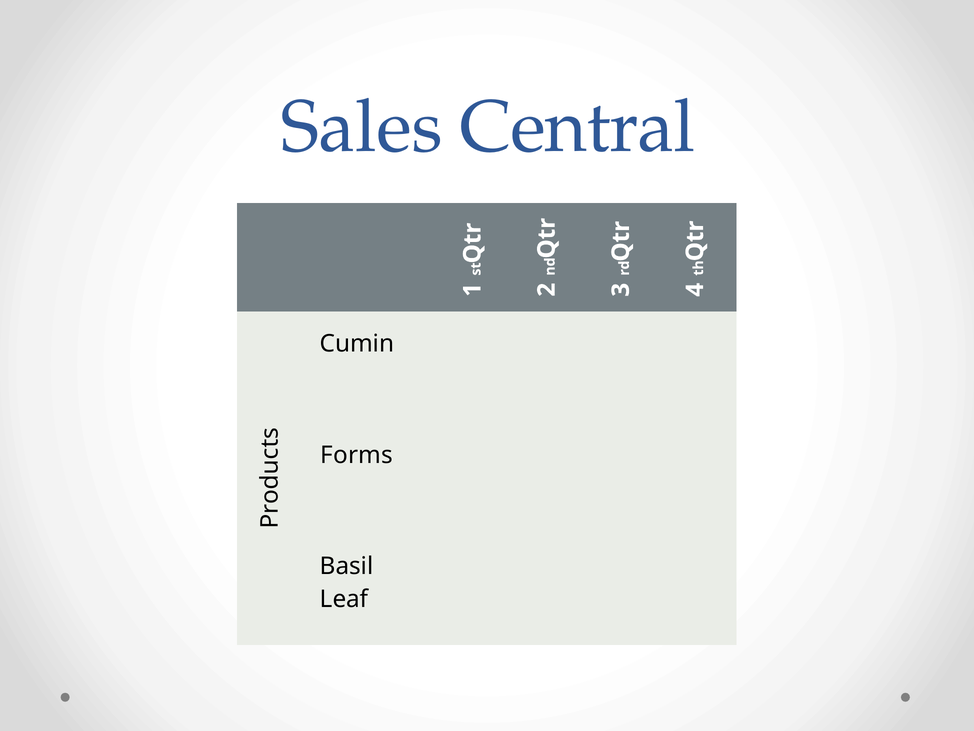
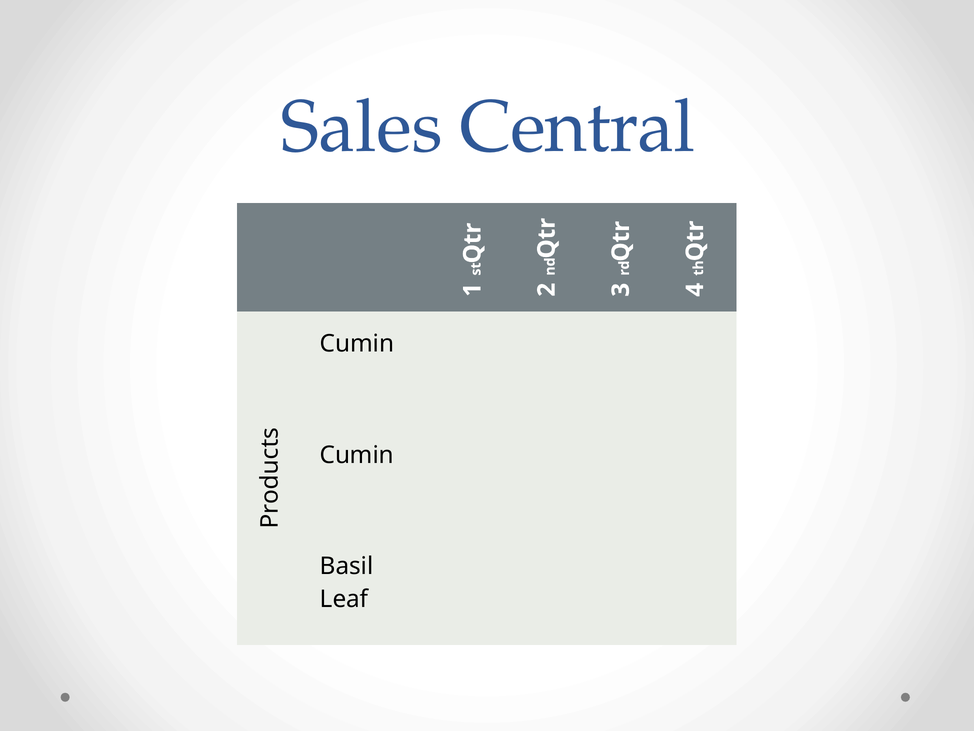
Forms at (357, 455): Forms -> Cumin
